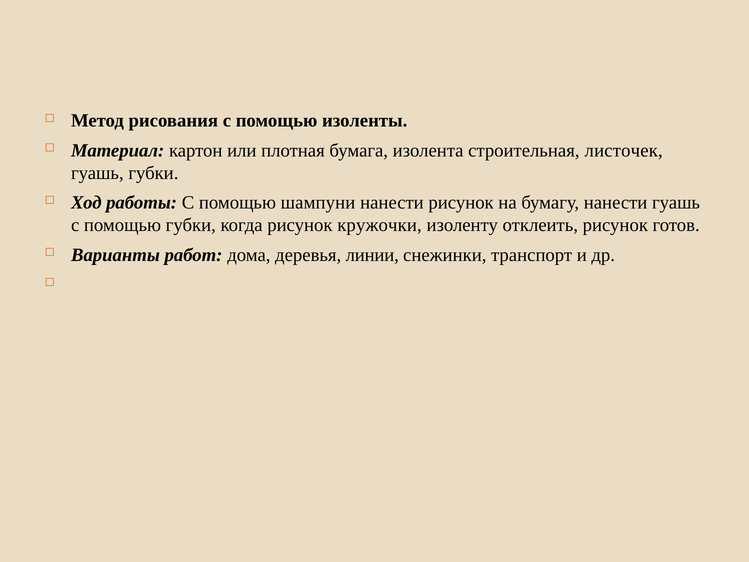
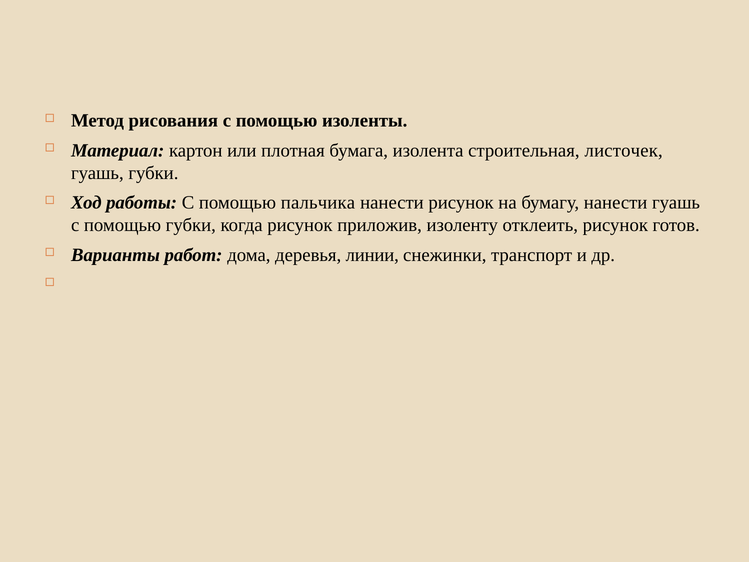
шампуни: шампуни -> пальчика
кружочки: кружочки -> приложив
